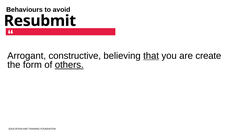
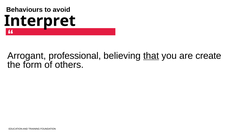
Resubmit: Resubmit -> Interpret
constructive: constructive -> professional
others underline: present -> none
